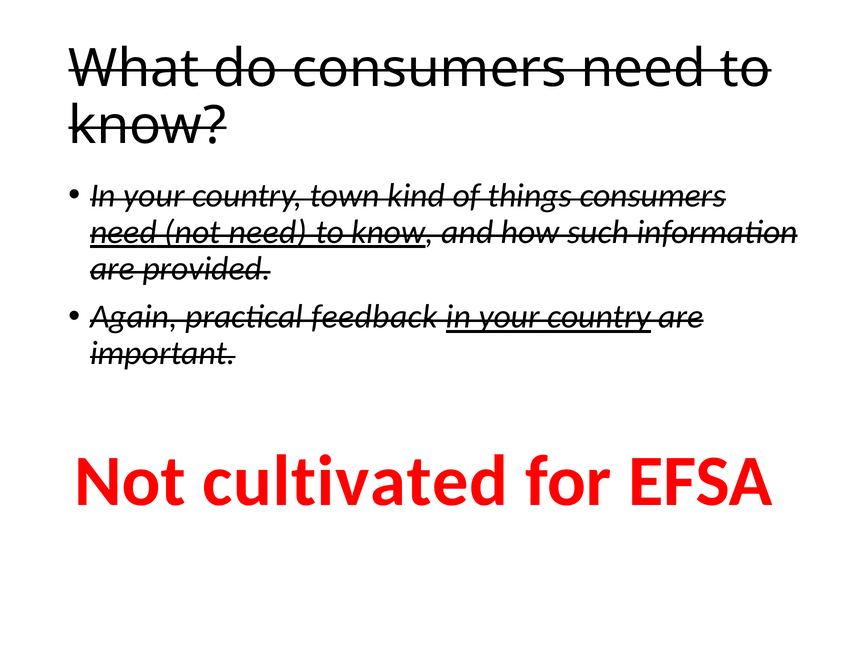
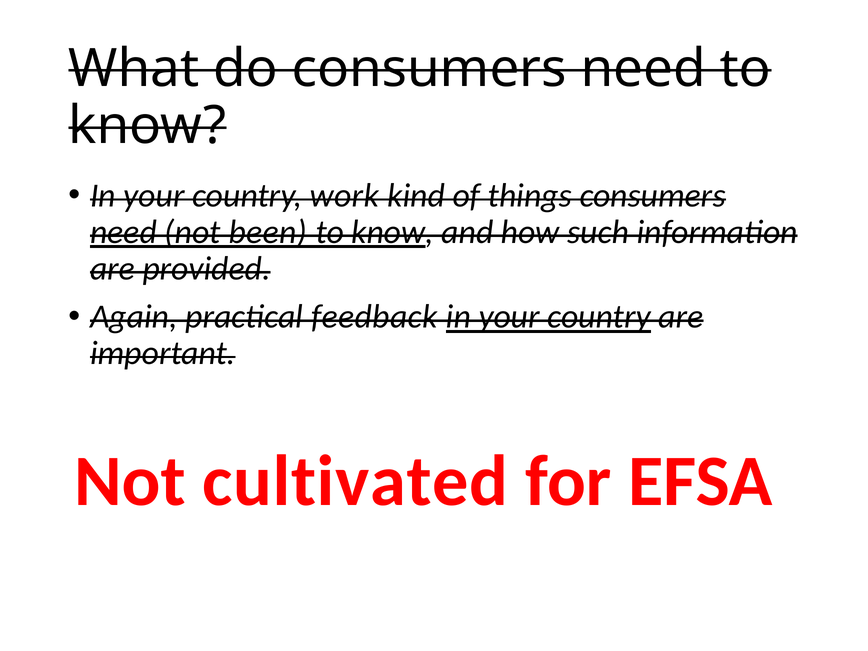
town: town -> work
not need: need -> been
